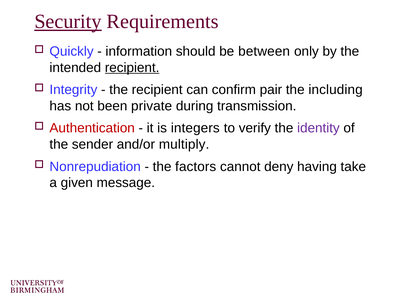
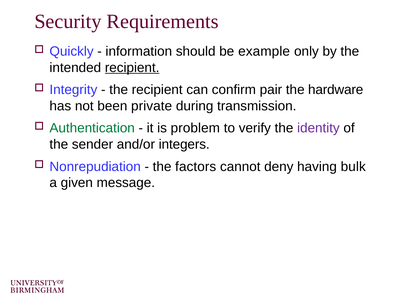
Security underline: present -> none
between: between -> example
including: including -> hardware
Authentication colour: red -> green
integers: integers -> problem
multiply: multiply -> integers
take: take -> bulk
